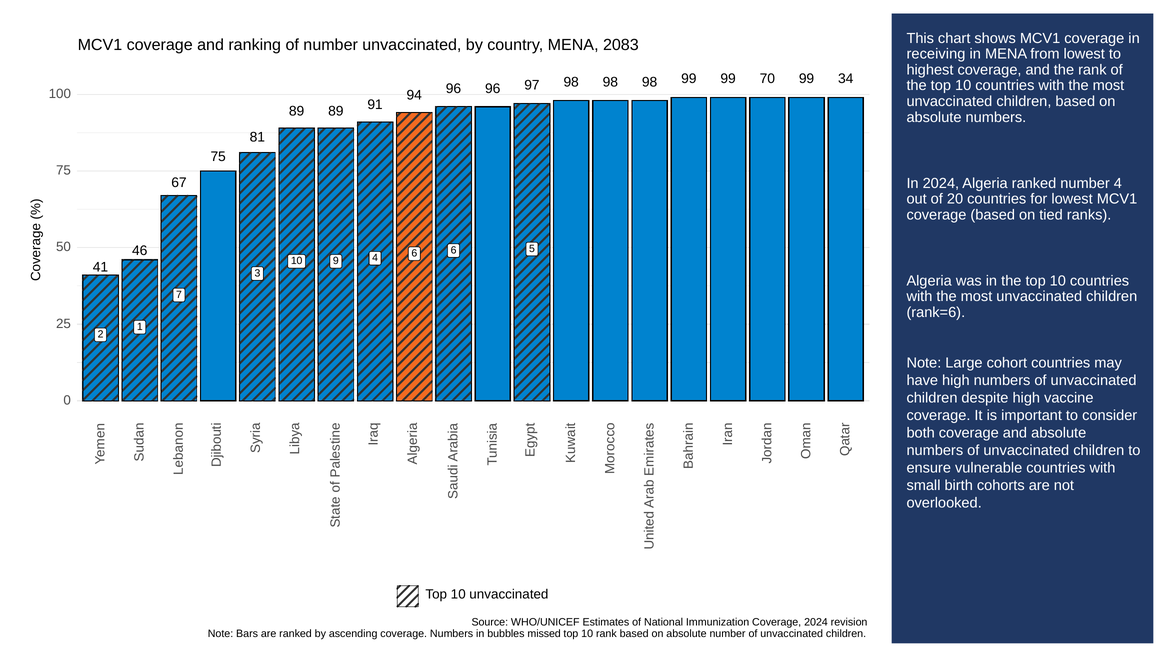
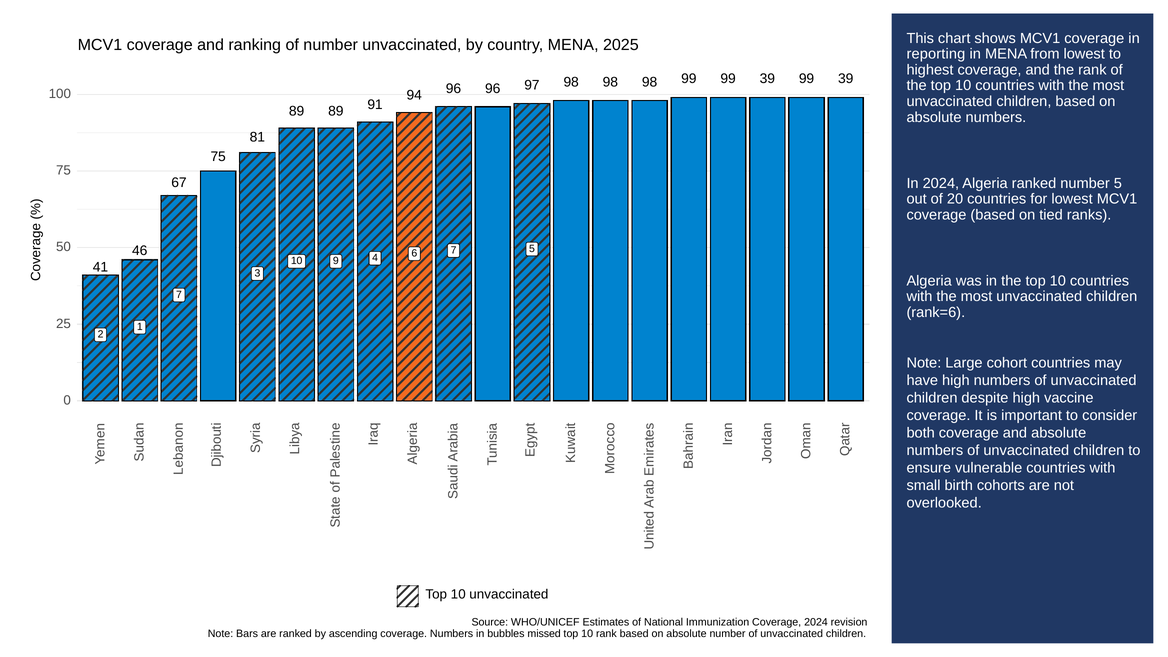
2083: 2083 -> 2025
receiving: receiving -> reporting
98 99 70: 70 -> 39
34 at (846, 79): 34 -> 39
number 4: 4 -> 5
6 6: 6 -> 7
